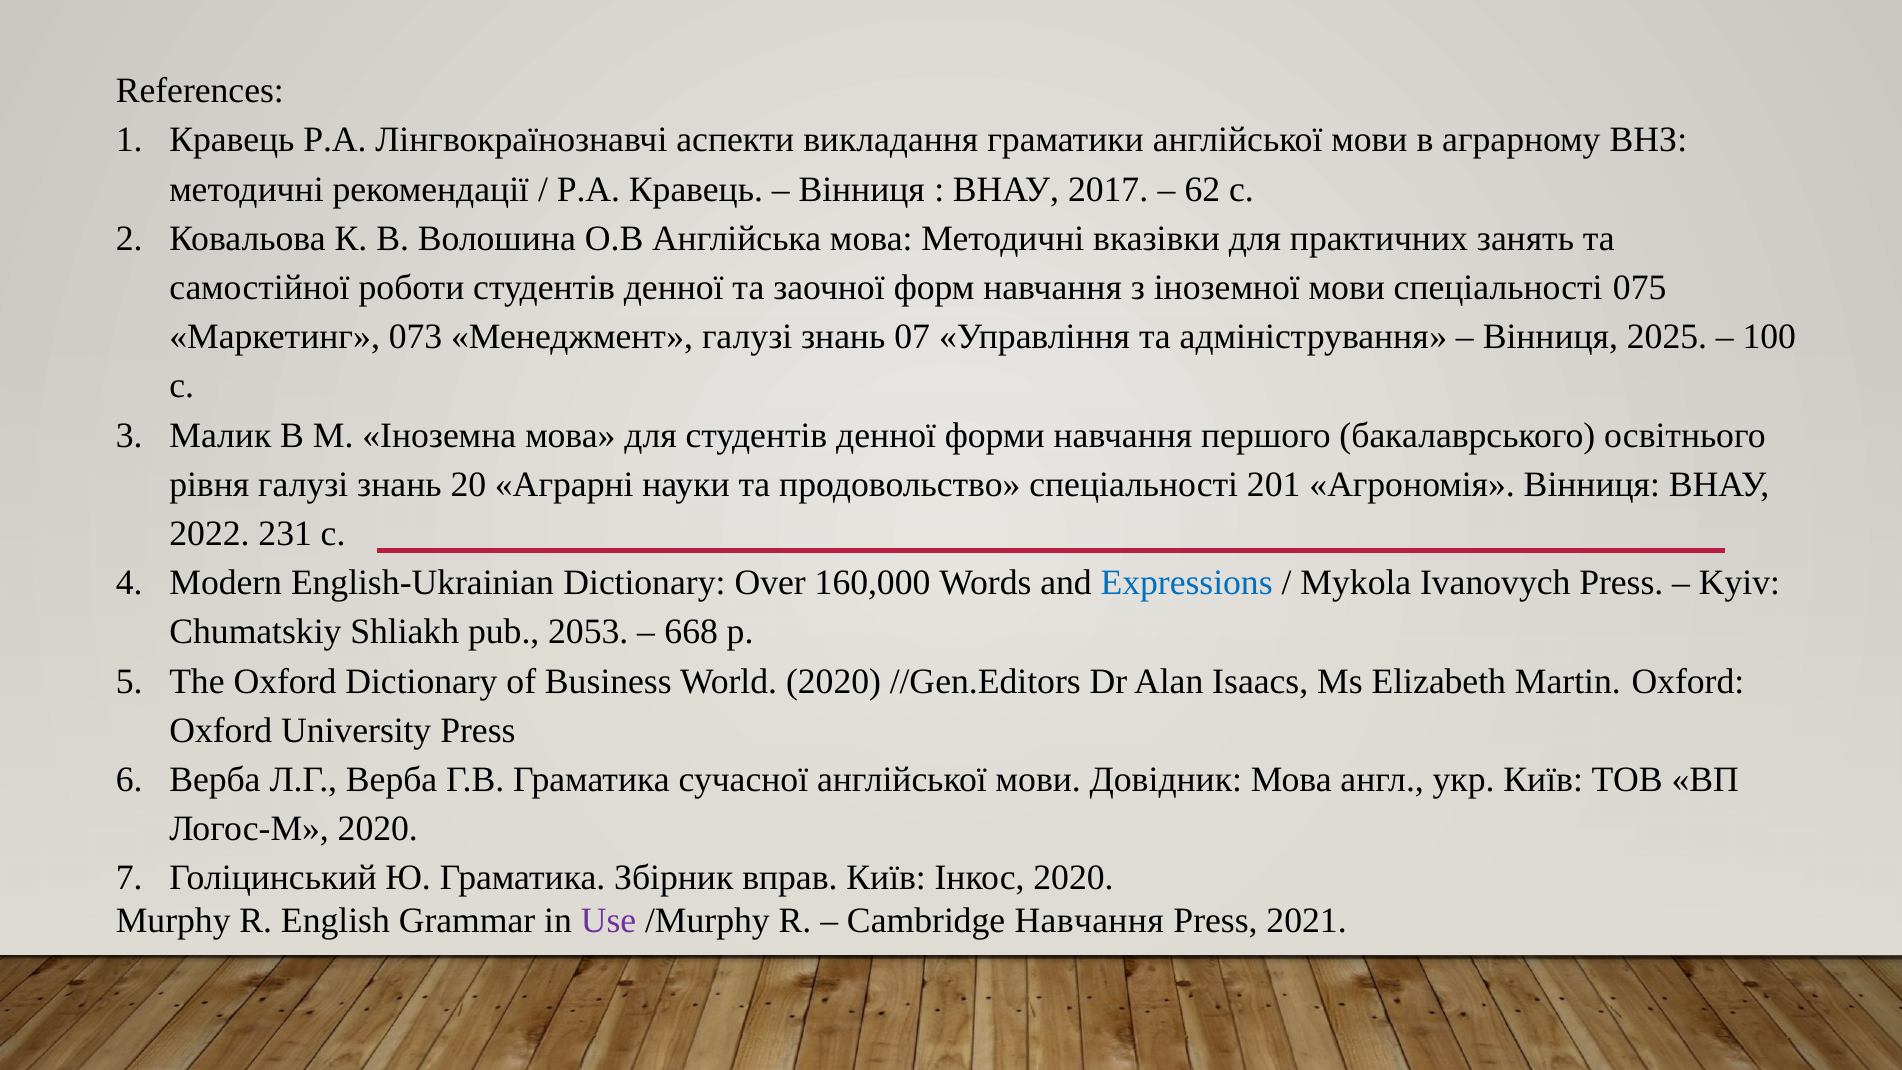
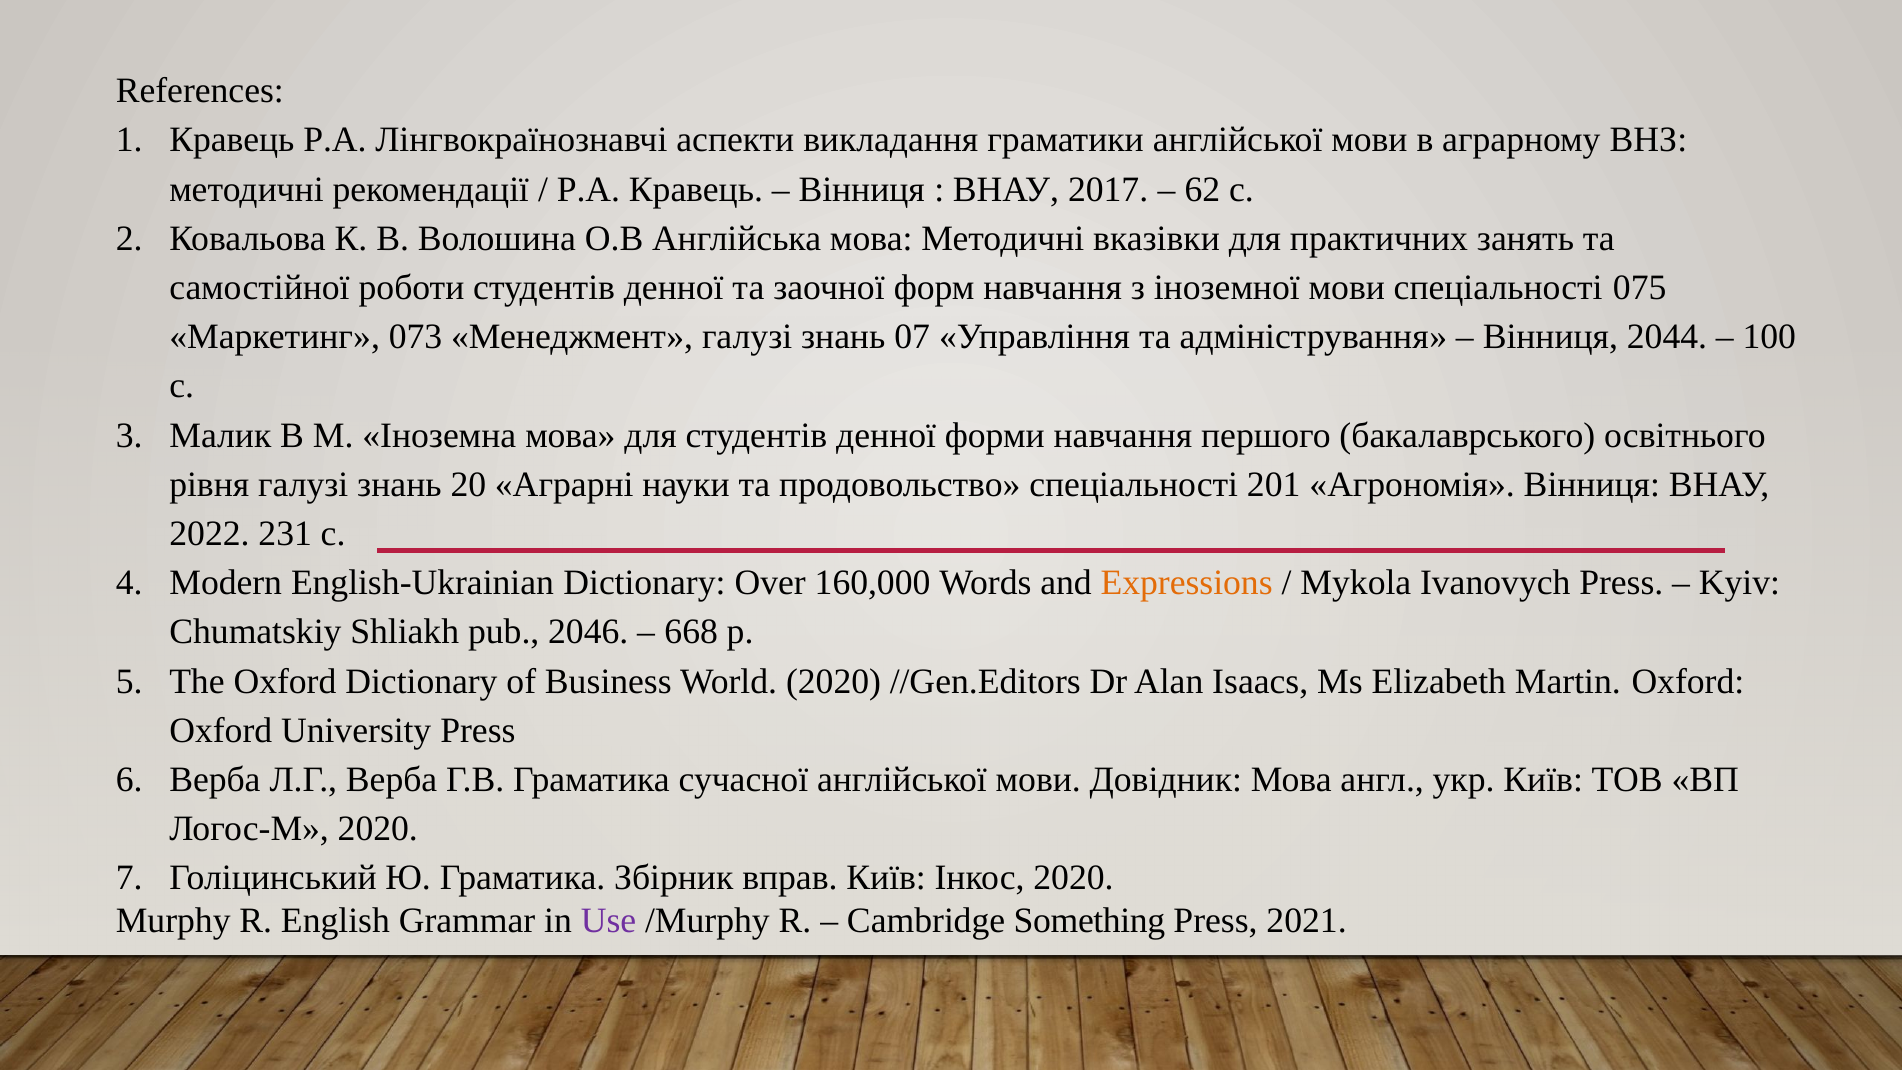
2025: 2025 -> 2044
Expressions colour: blue -> orange
2053: 2053 -> 2046
Cambridge Навчання: Навчання -> Something
